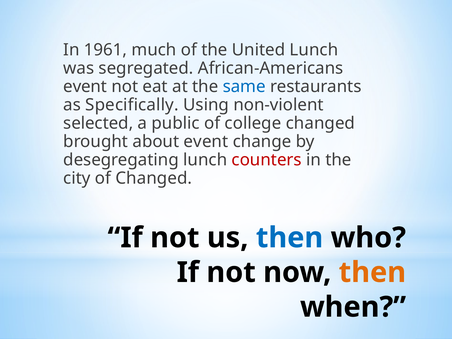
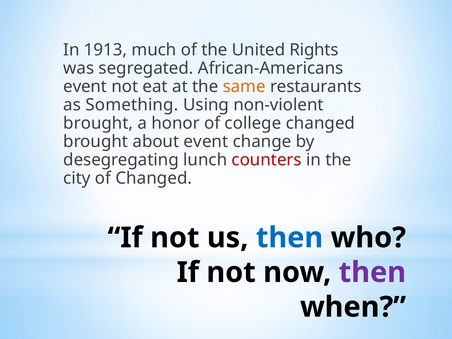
1961: 1961 -> 1913
United Lunch: Lunch -> Rights
same colour: blue -> orange
Specifically: Specifically -> Something
selected at (98, 123): selected -> brought
public: public -> honor
then at (372, 272) colour: orange -> purple
